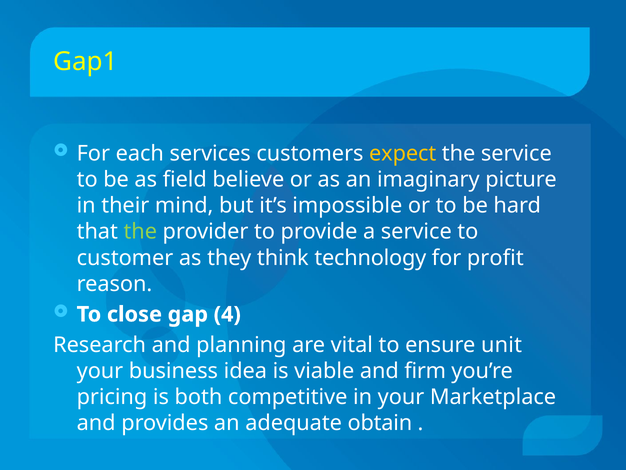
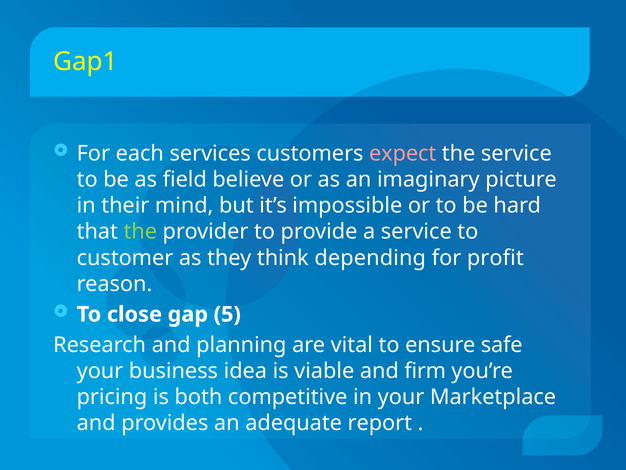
expect colour: yellow -> pink
technology: technology -> depending
4: 4 -> 5
unit: unit -> safe
obtain: obtain -> report
